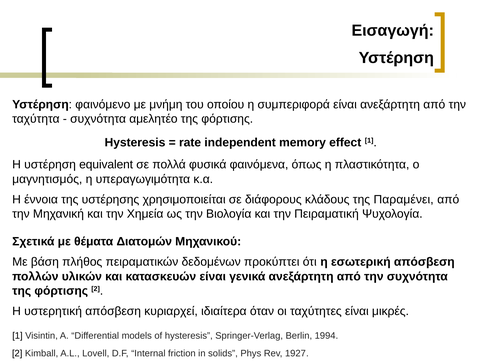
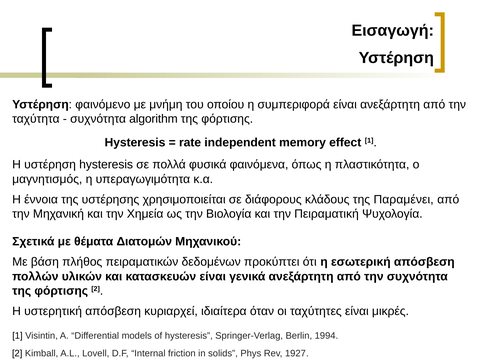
αμελητέο: αμελητέο -> algorithm
υστέρηση equivalent: equivalent -> hysteresis
